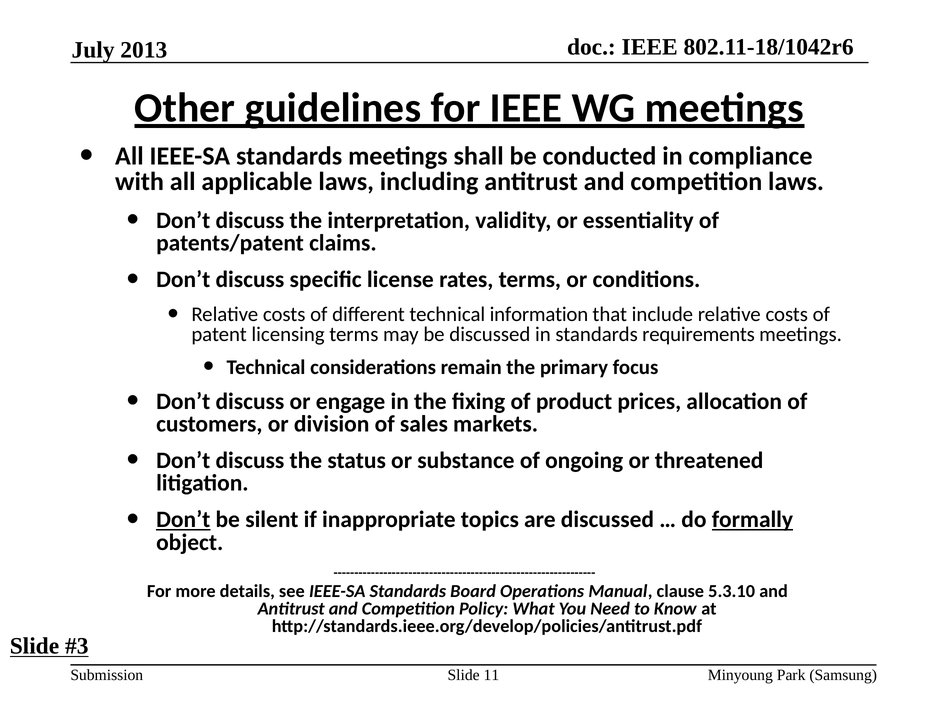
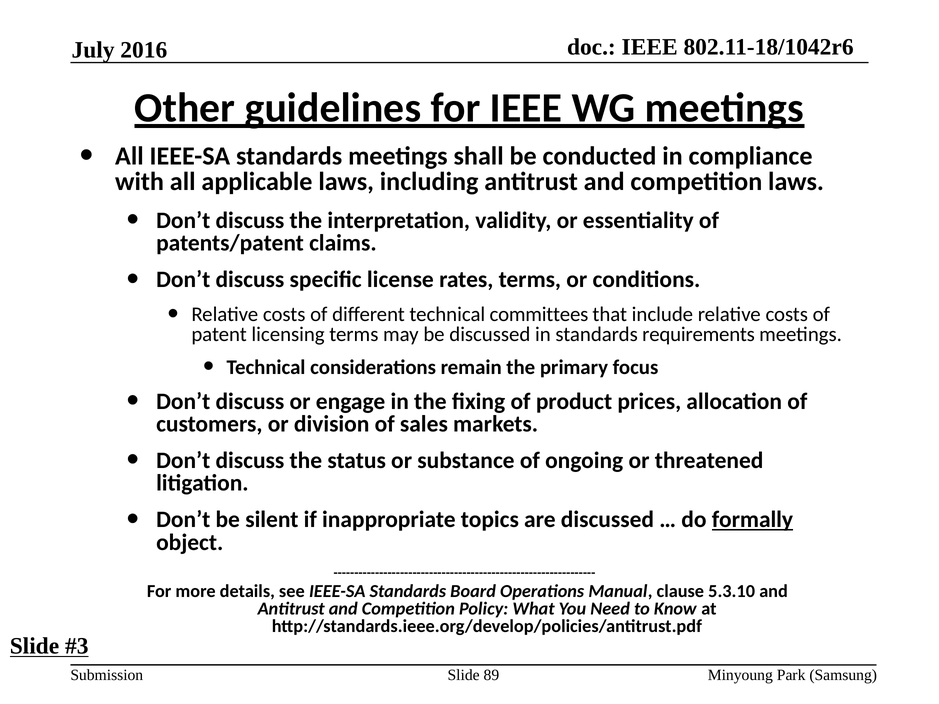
2013: 2013 -> 2016
information: information -> committees
Don’t at (183, 520) underline: present -> none
11: 11 -> 89
